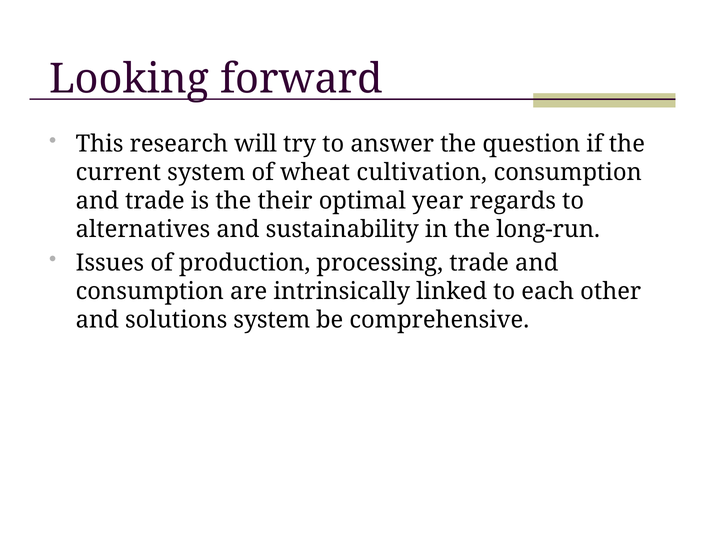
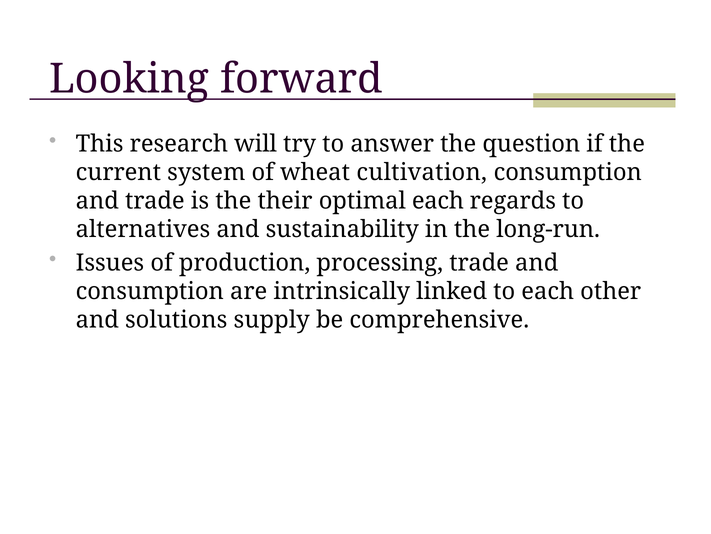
optimal year: year -> each
solutions system: system -> supply
